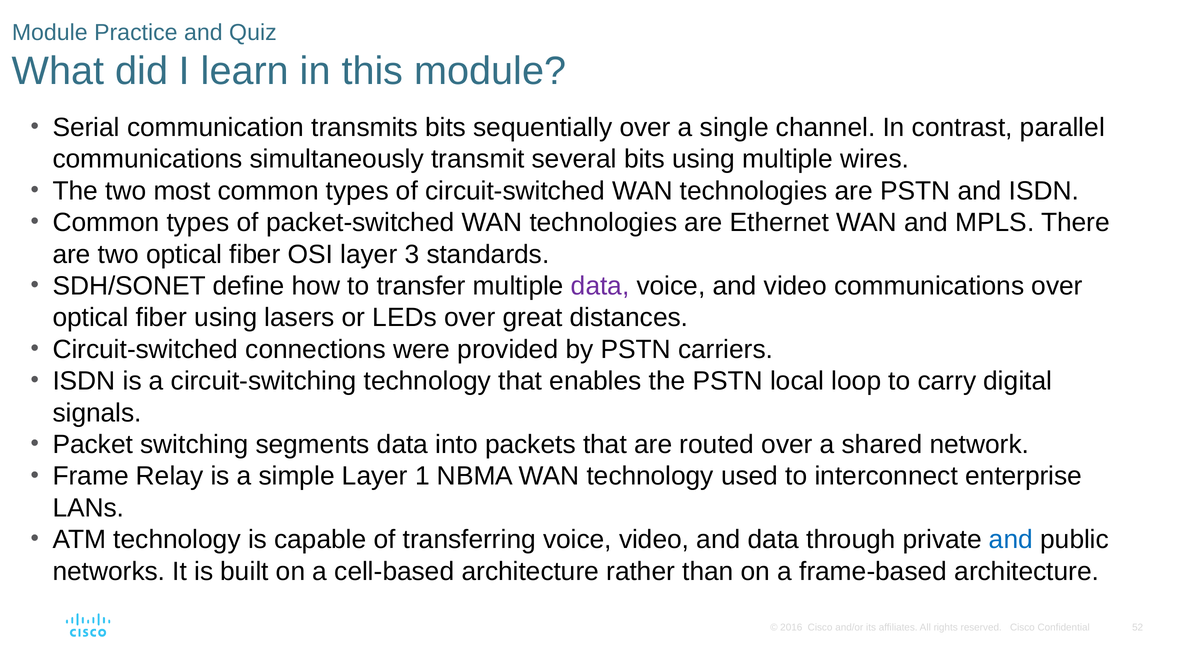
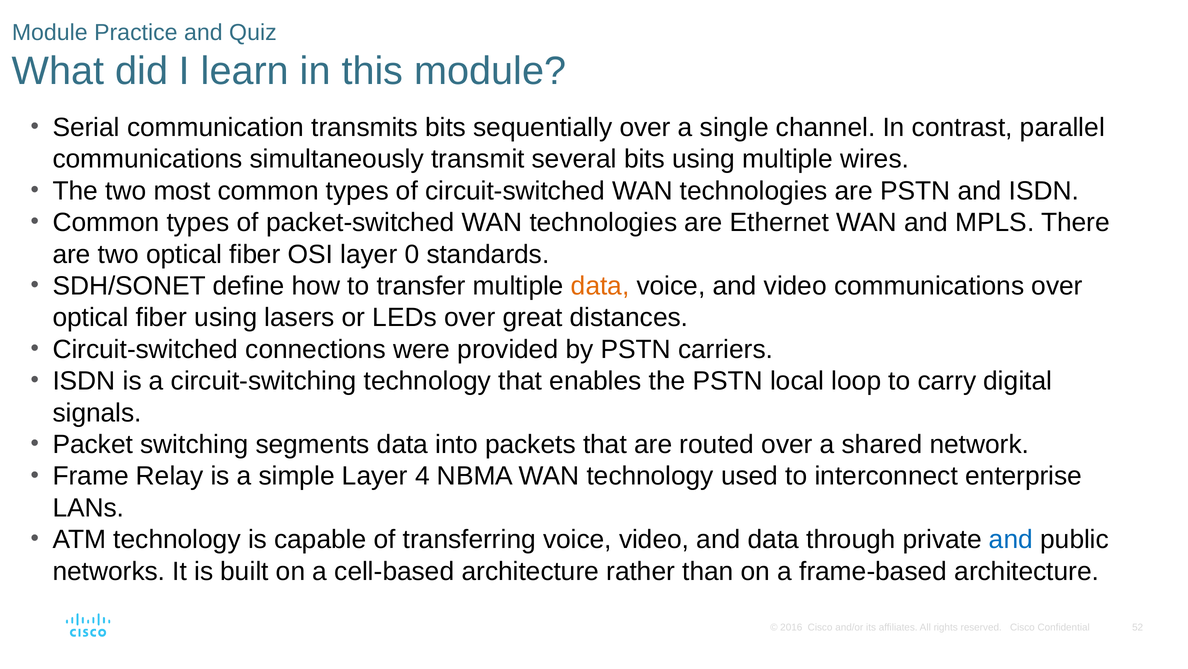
3: 3 -> 0
data at (600, 286) colour: purple -> orange
1: 1 -> 4
